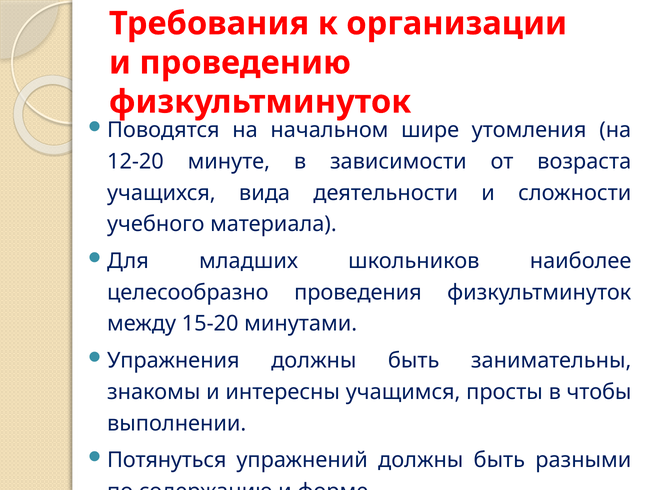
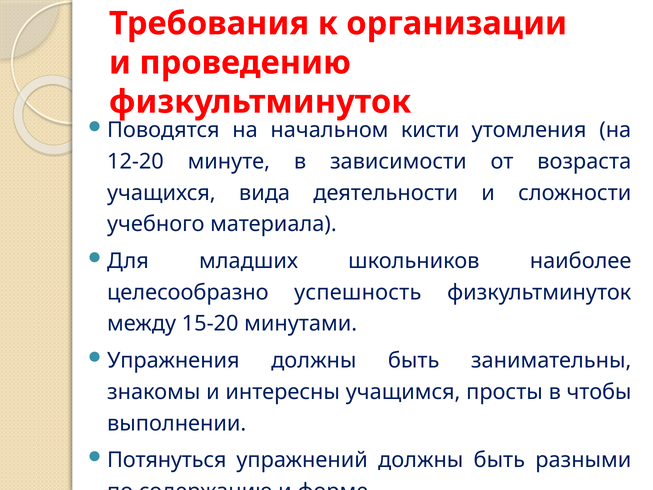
шире: шире -> кисти
проведения: проведения -> успешность
